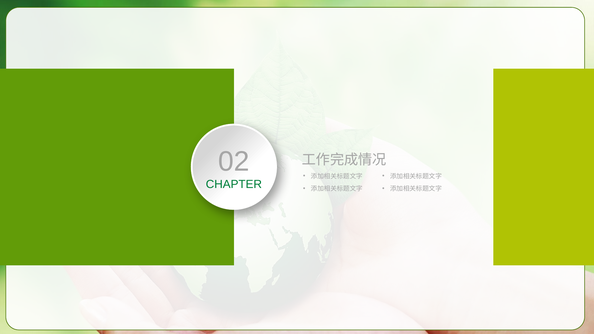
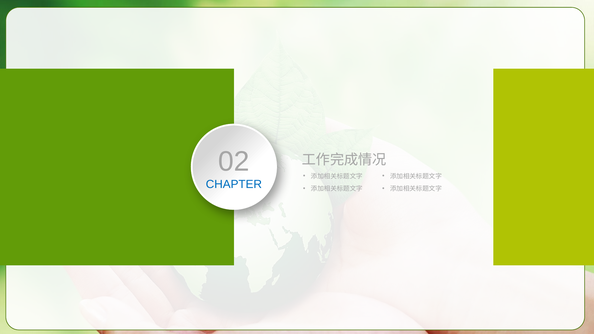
CHAPTER colour: green -> blue
